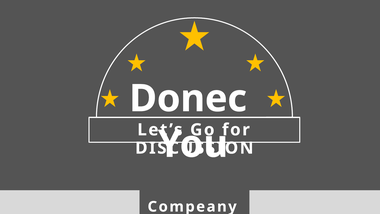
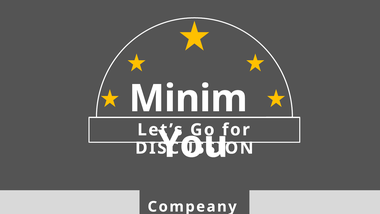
Donec: Donec -> Minim
